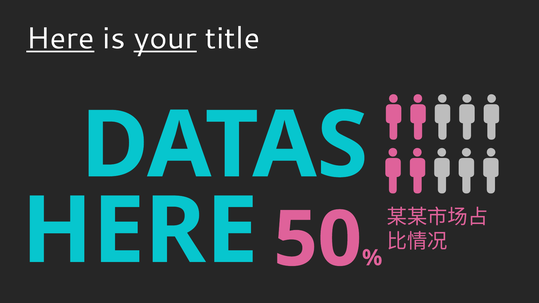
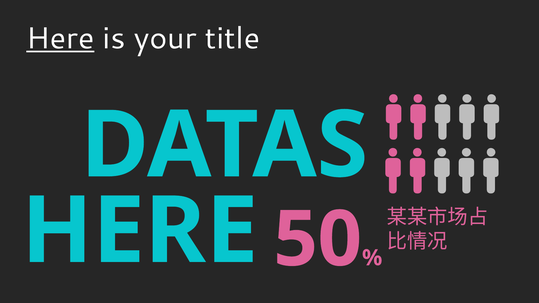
your underline: present -> none
